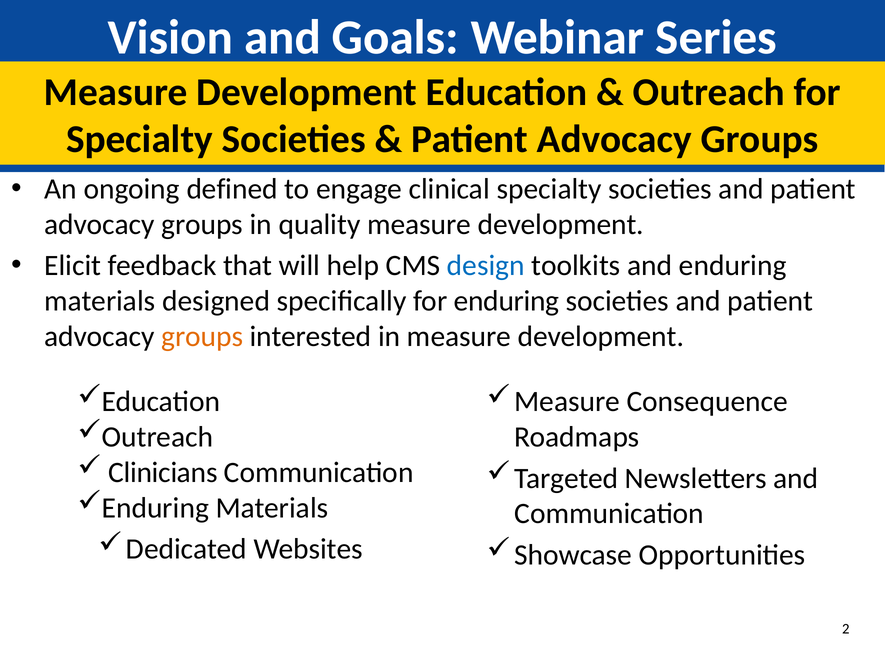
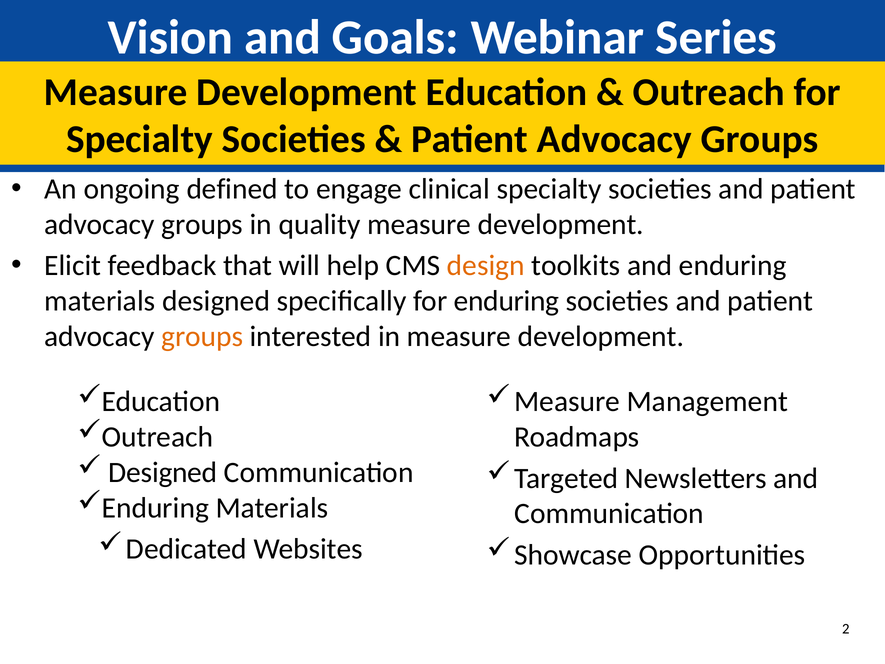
design colour: blue -> orange
Consequence: Consequence -> Management
Clinicians at (163, 472): Clinicians -> Designed
